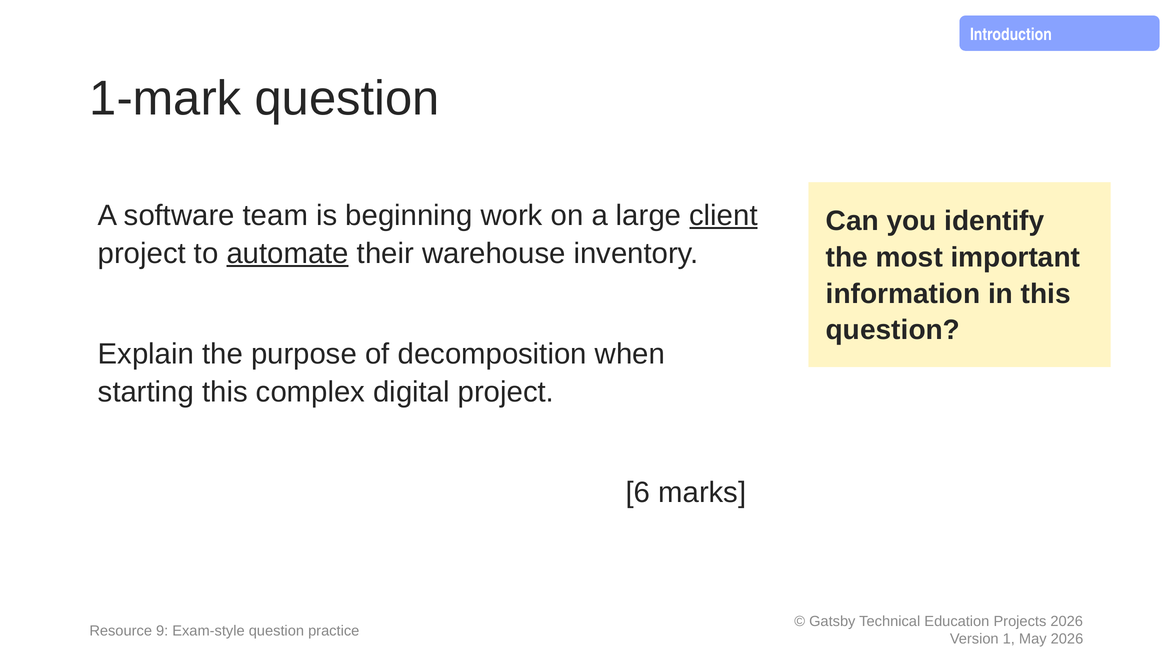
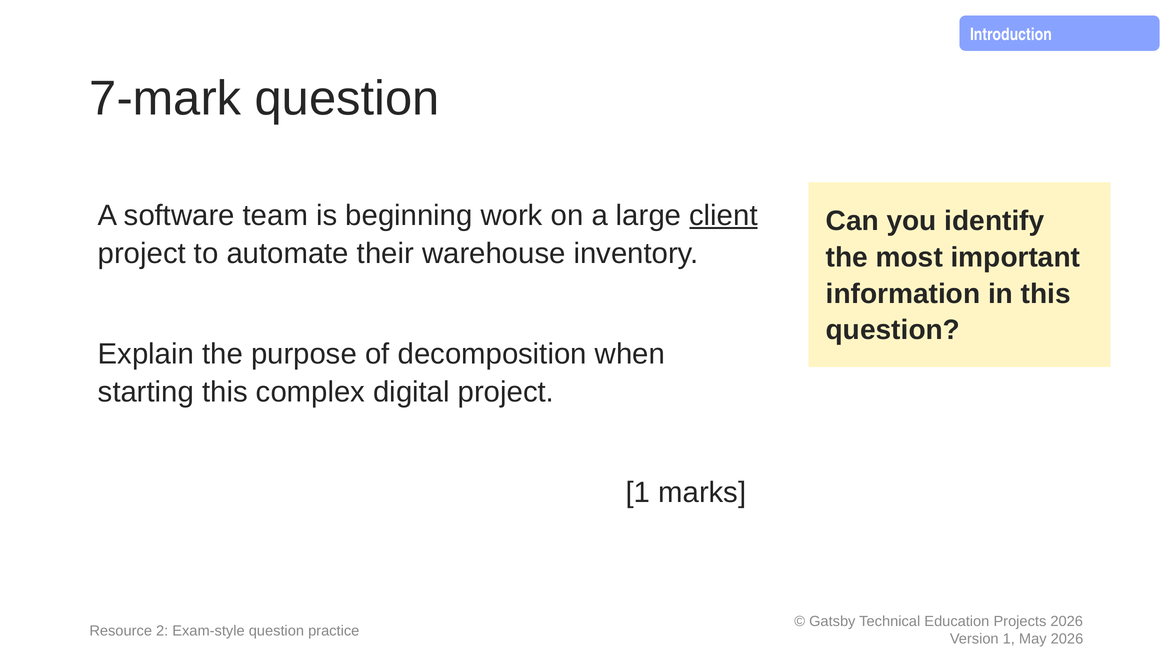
1-mark: 1-mark -> 7-mark
automate underline: present -> none
6 at (638, 492): 6 -> 1
9: 9 -> 2
